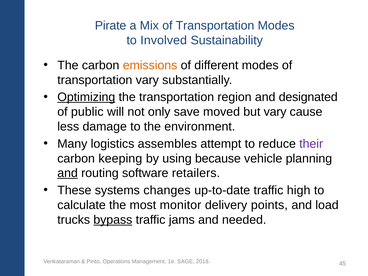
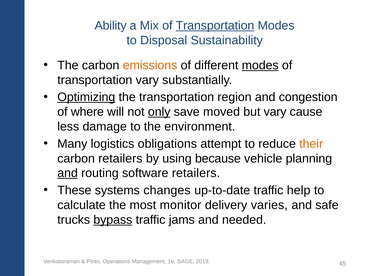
Pirate: Pirate -> Ability
Transportation at (215, 26) underline: none -> present
Involved: Involved -> Disposal
modes at (260, 65) underline: none -> present
designated: designated -> congestion
public: public -> where
only underline: none -> present
assembles: assembles -> obligations
their colour: purple -> orange
carbon keeping: keeping -> retailers
high: high -> help
points: points -> varies
load: load -> safe
